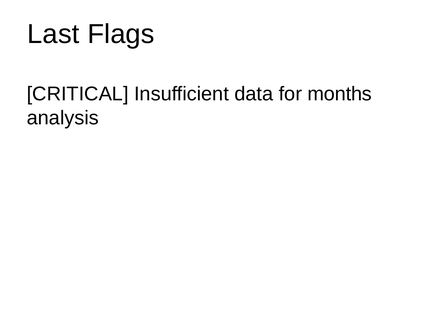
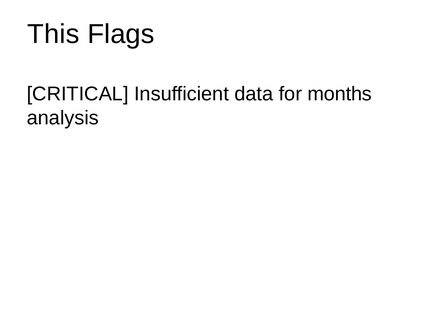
Last: Last -> This
